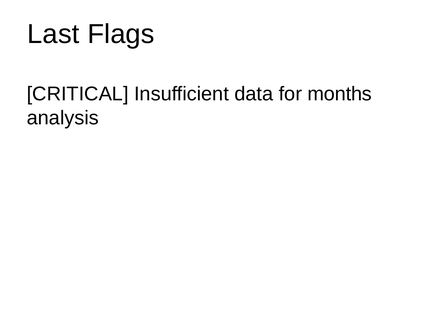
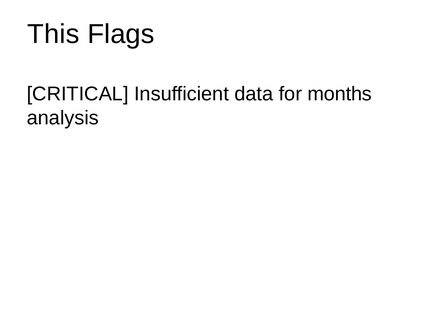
Last: Last -> This
